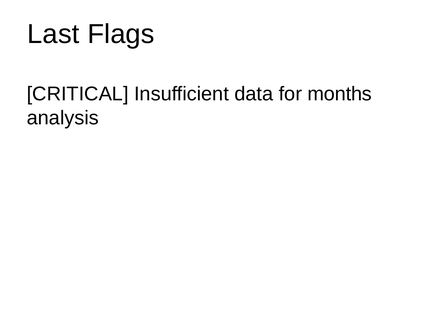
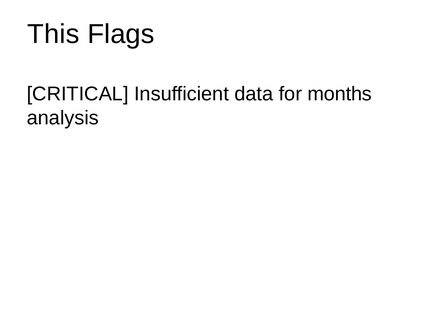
Last: Last -> This
